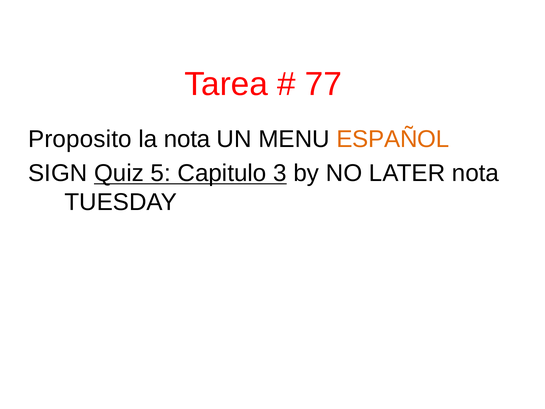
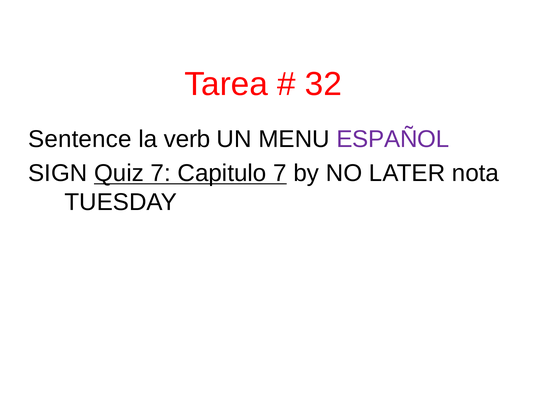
77: 77 -> 32
Proposito: Proposito -> Sentence
la nota: nota -> verb
ESPAÑOL colour: orange -> purple
Quiz 5: 5 -> 7
Capitulo 3: 3 -> 7
